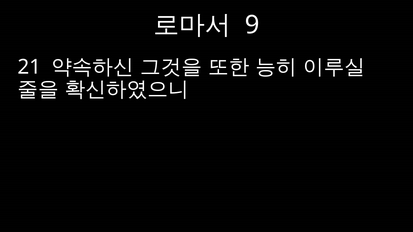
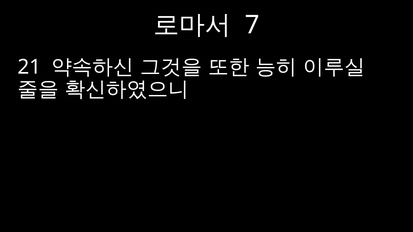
9: 9 -> 7
